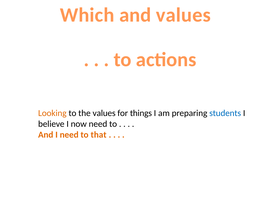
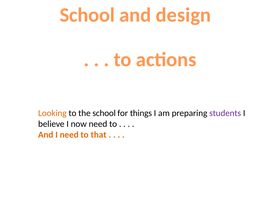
Which at (87, 15): Which -> School
and values: values -> design
the values: values -> school
students colour: blue -> purple
